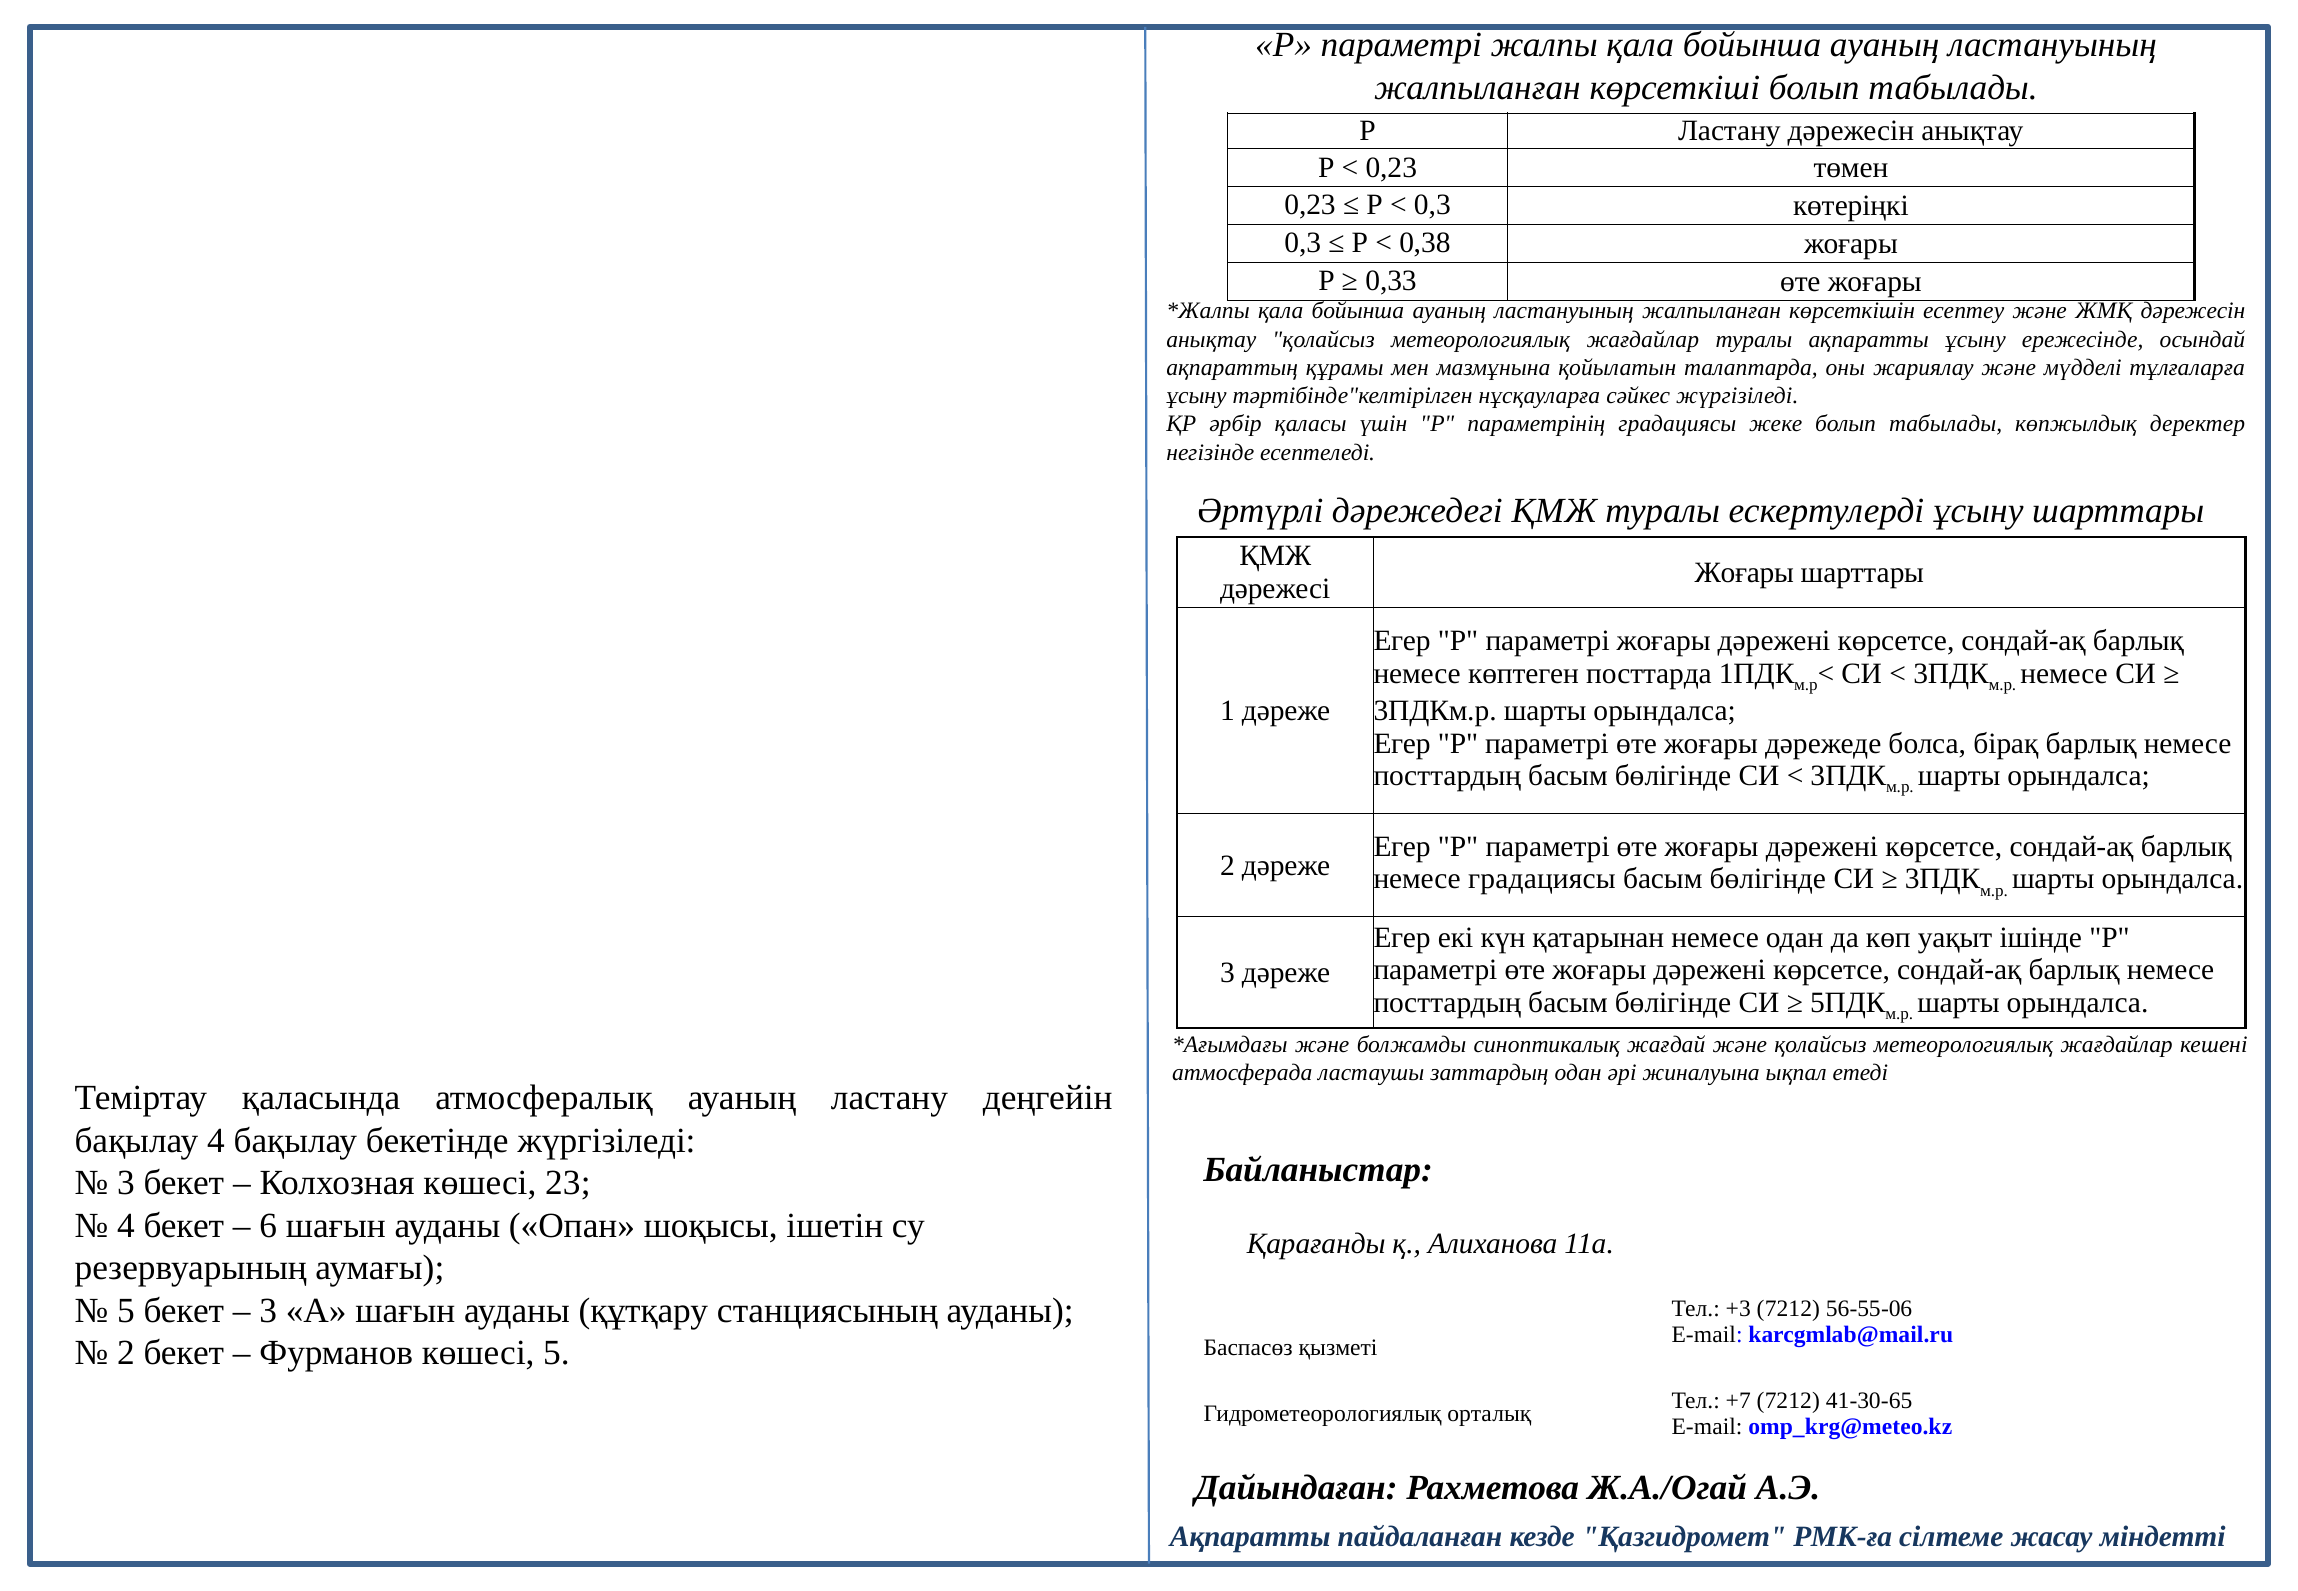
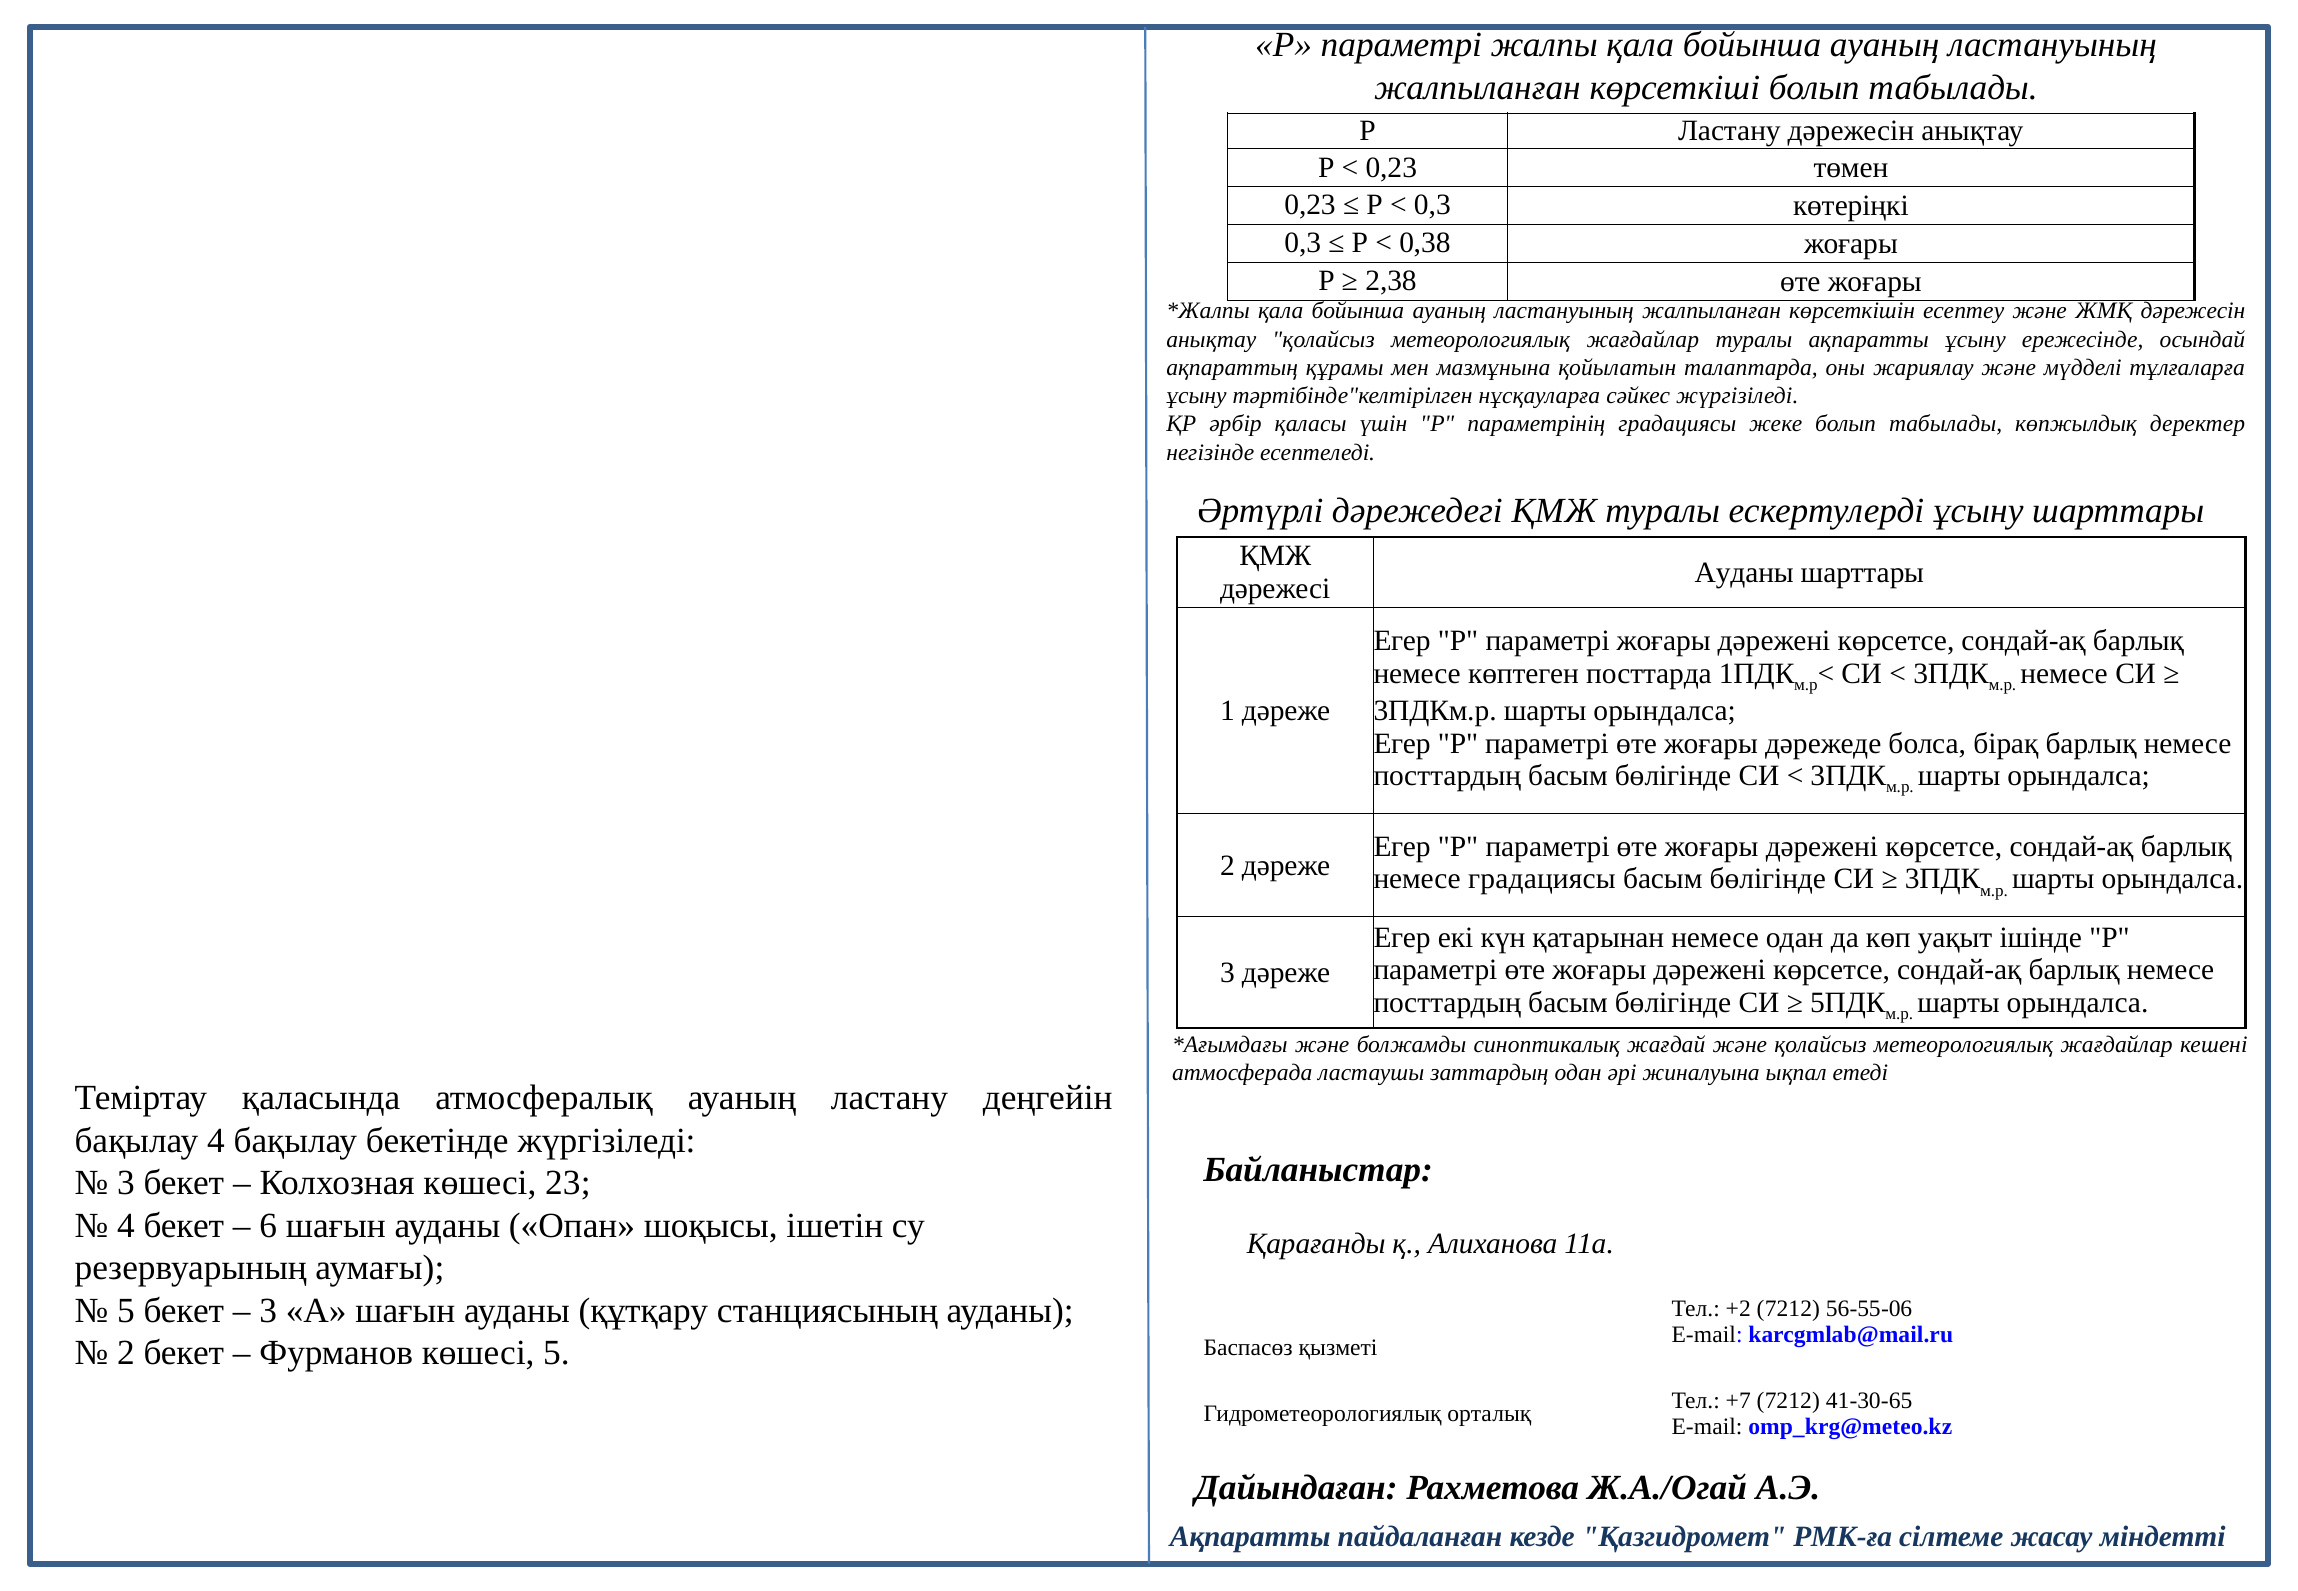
0,33: 0,33 -> 2,38
Жоғары at (1744, 572): Жоғары -> Ауданы
+3: +3 -> +2
